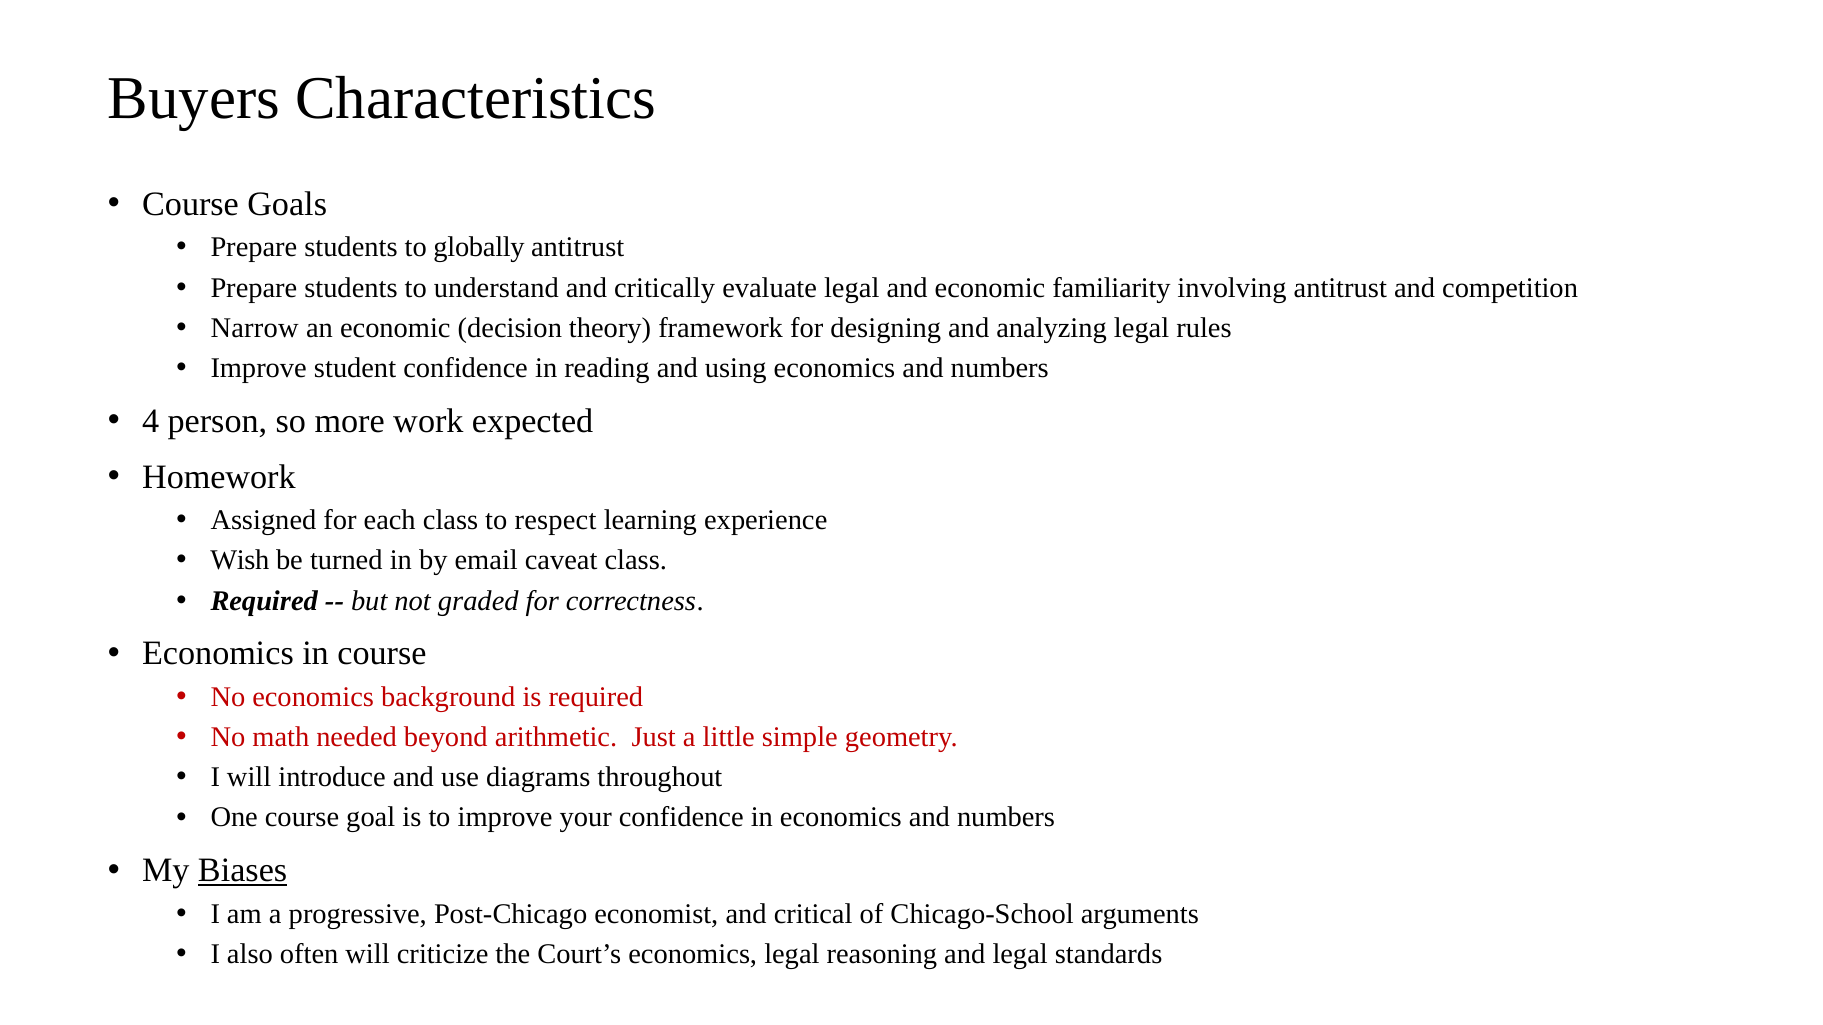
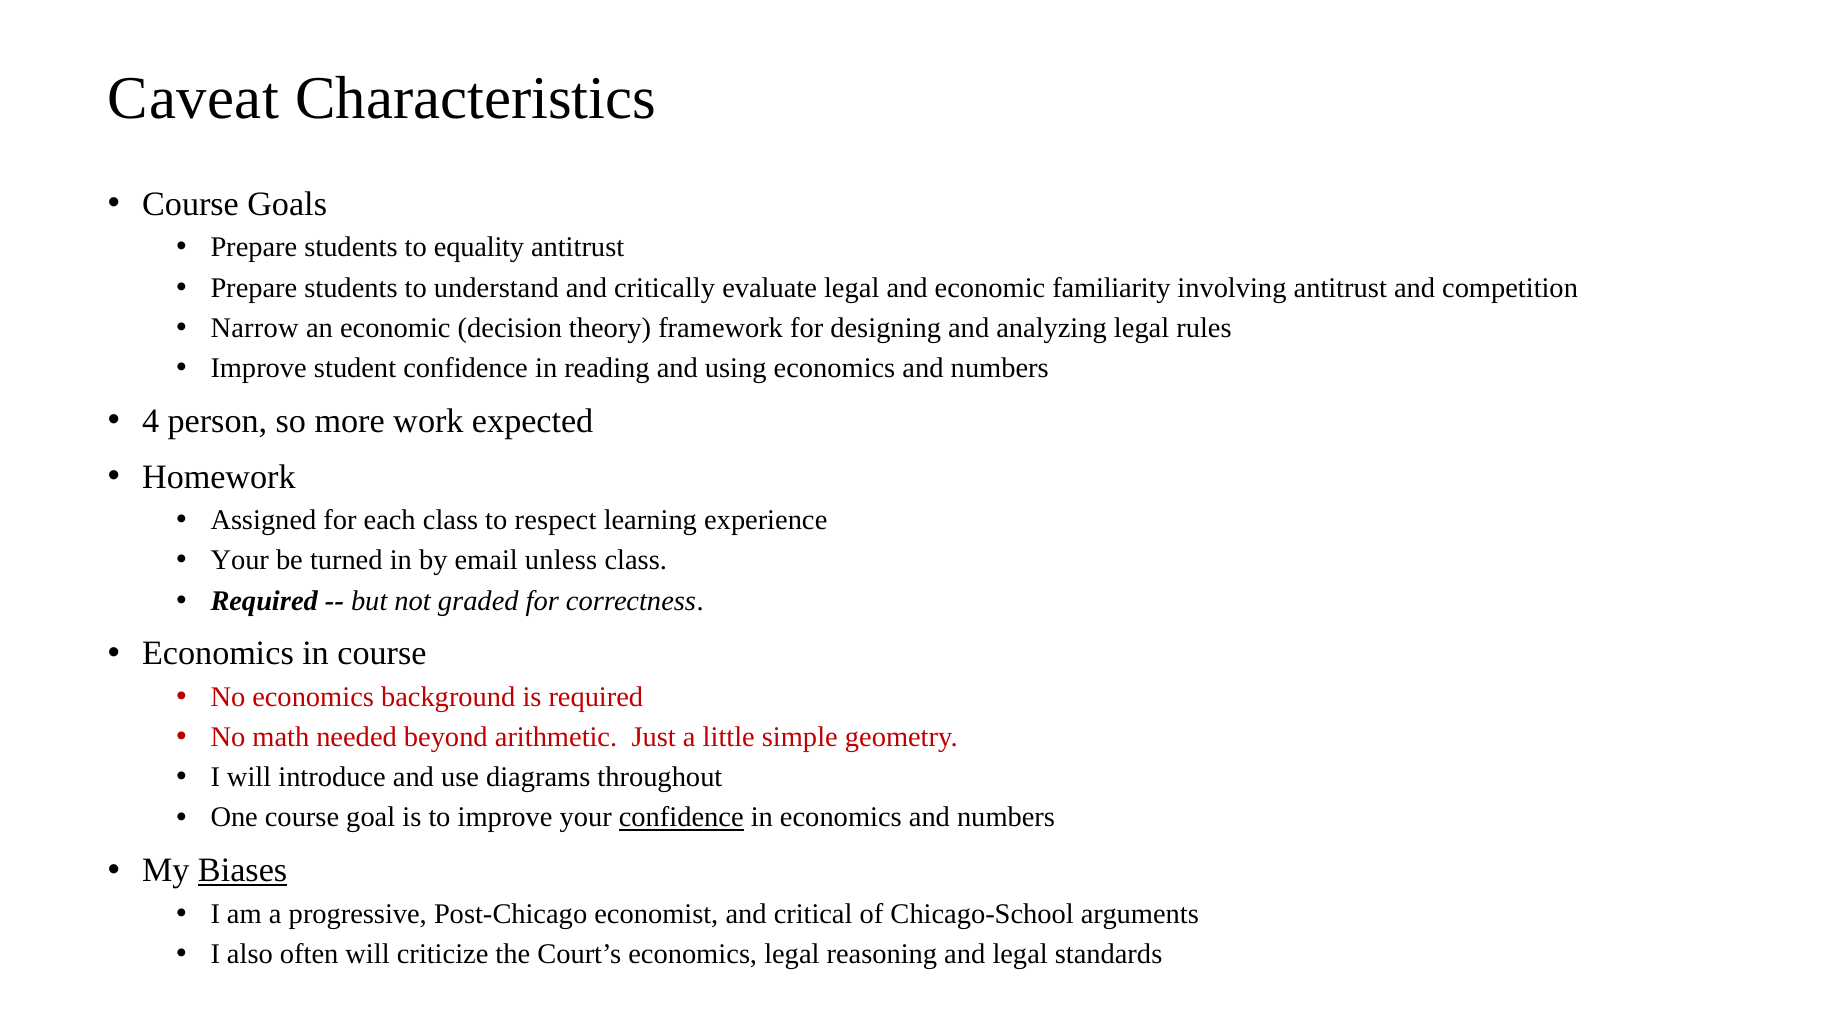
Buyers: Buyers -> Caveat
globally: globally -> equality
Wish at (240, 561): Wish -> Your
caveat: caveat -> unless
confidence at (681, 818) underline: none -> present
